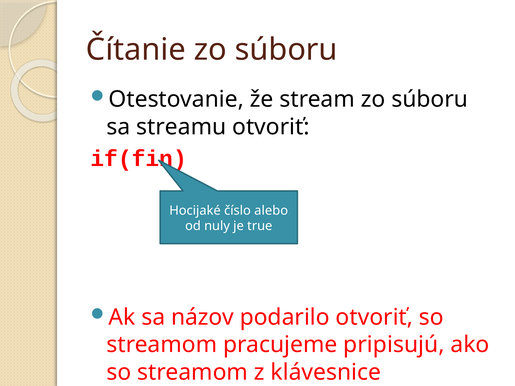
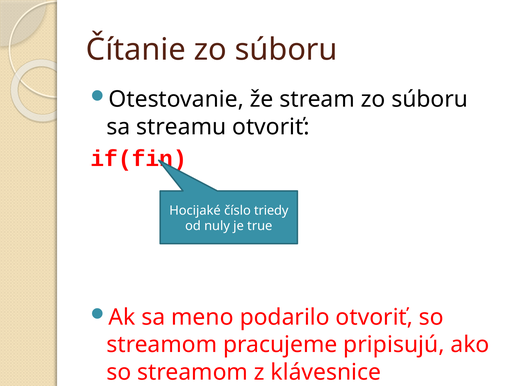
alebo: alebo -> triedy
názov: názov -> meno
